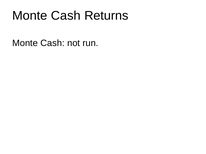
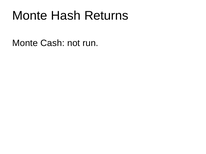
Cash at (66, 16): Cash -> Hash
